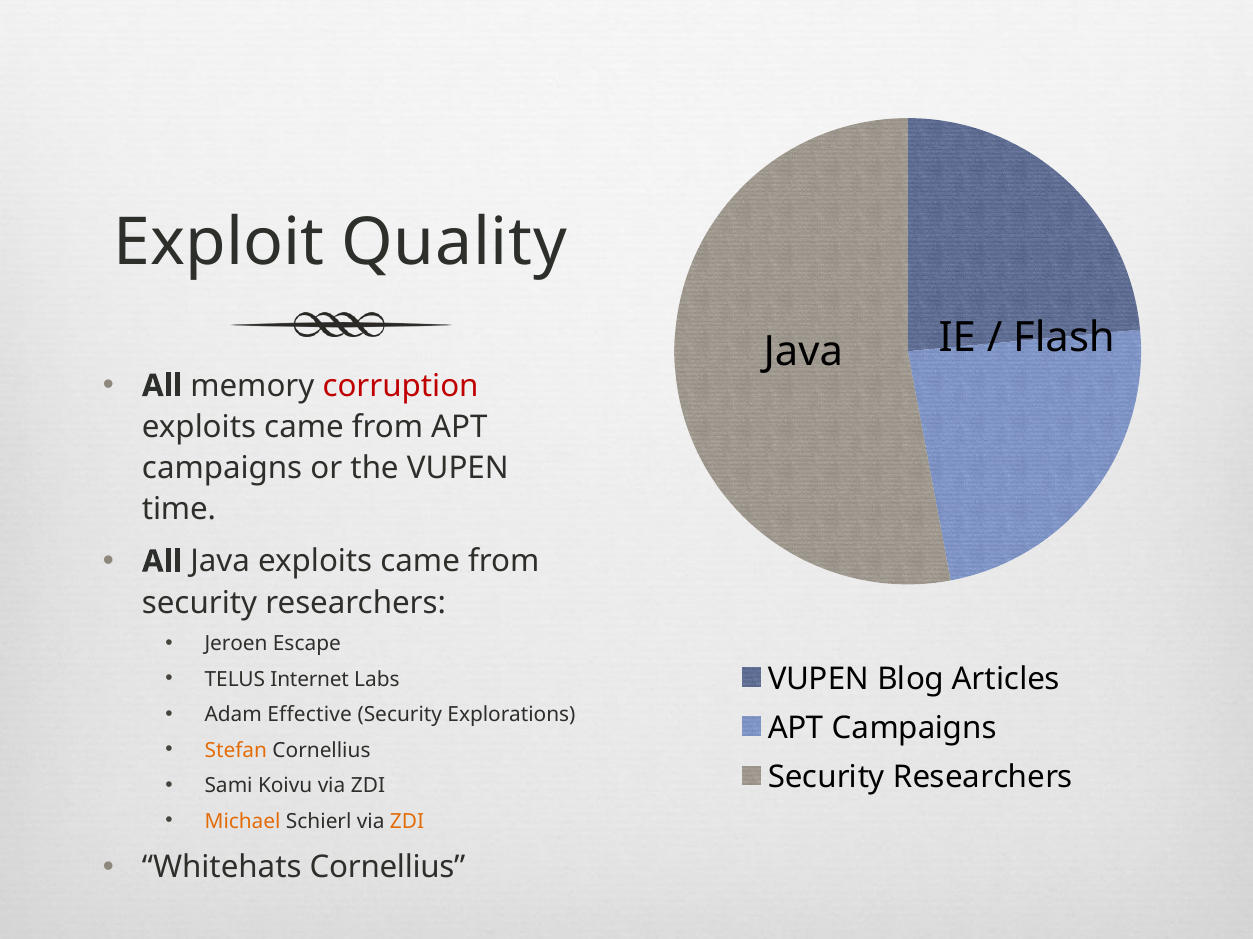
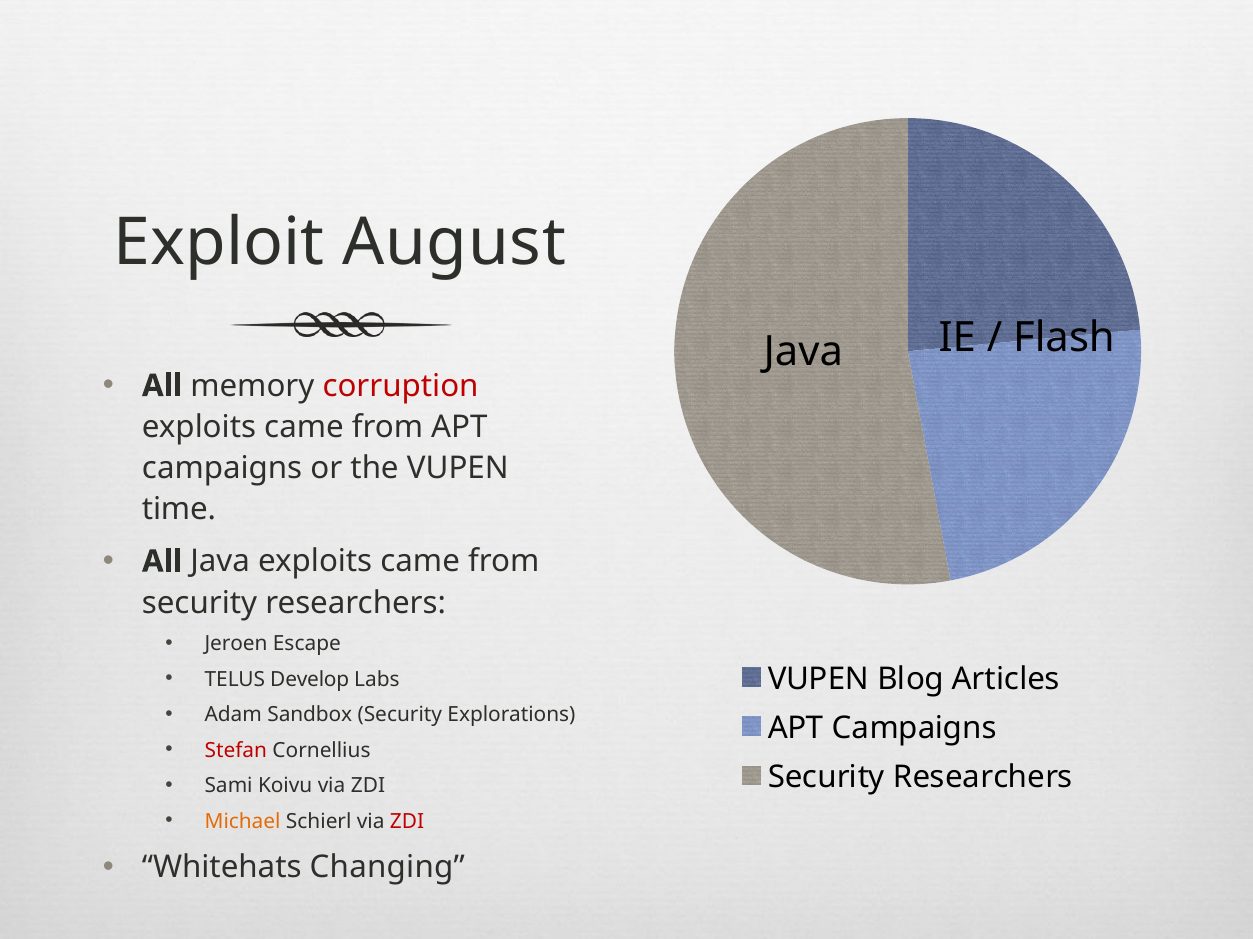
Quality: Quality -> August
Internet: Internet -> Develop
Effective: Effective -> Sandbox
Stefan colour: orange -> red
ZDI at (407, 822) colour: orange -> red
Whitehats Cornellius: Cornellius -> Changing
